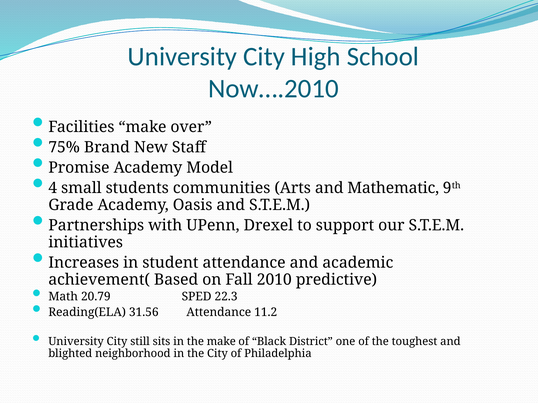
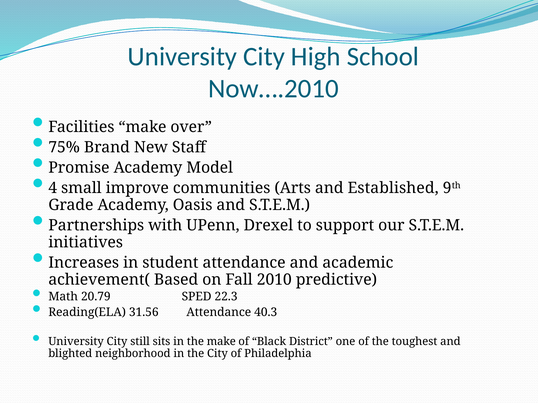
students: students -> improve
Mathematic: Mathematic -> Established
11.2: 11.2 -> 40.3
